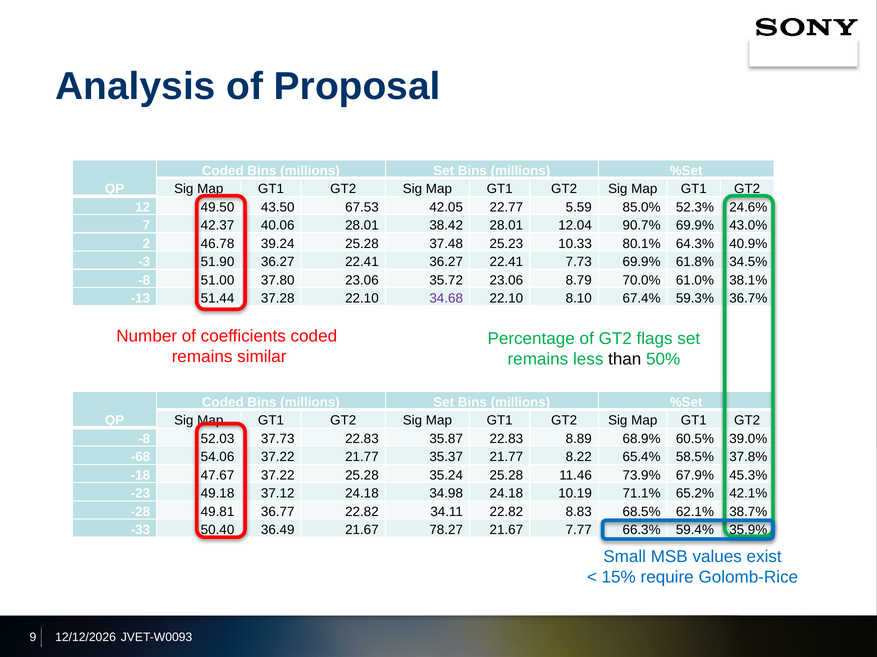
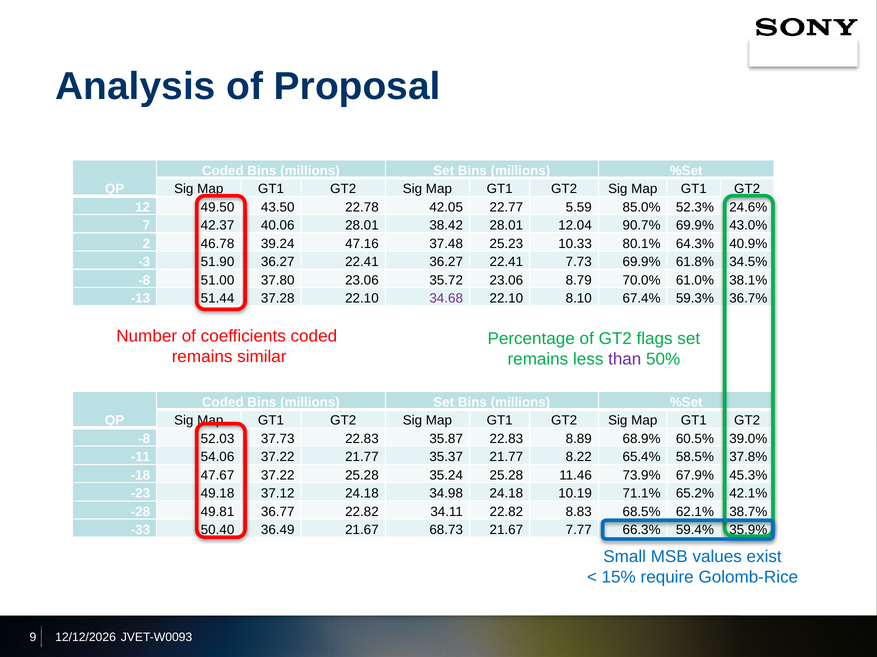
67.53: 67.53 -> 22.78
39.24 25.28: 25.28 -> 47.16
than colour: black -> purple
-68: -68 -> -11
78.27: 78.27 -> 68.73
